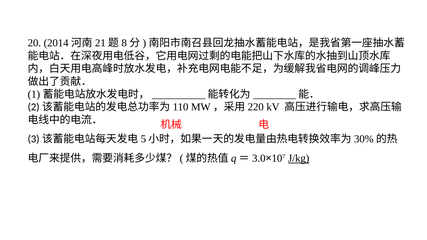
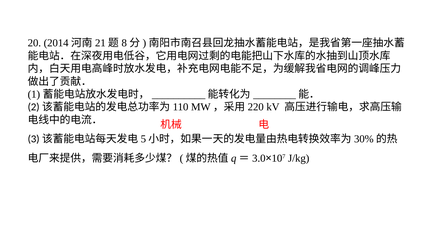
J/kg underline: present -> none
